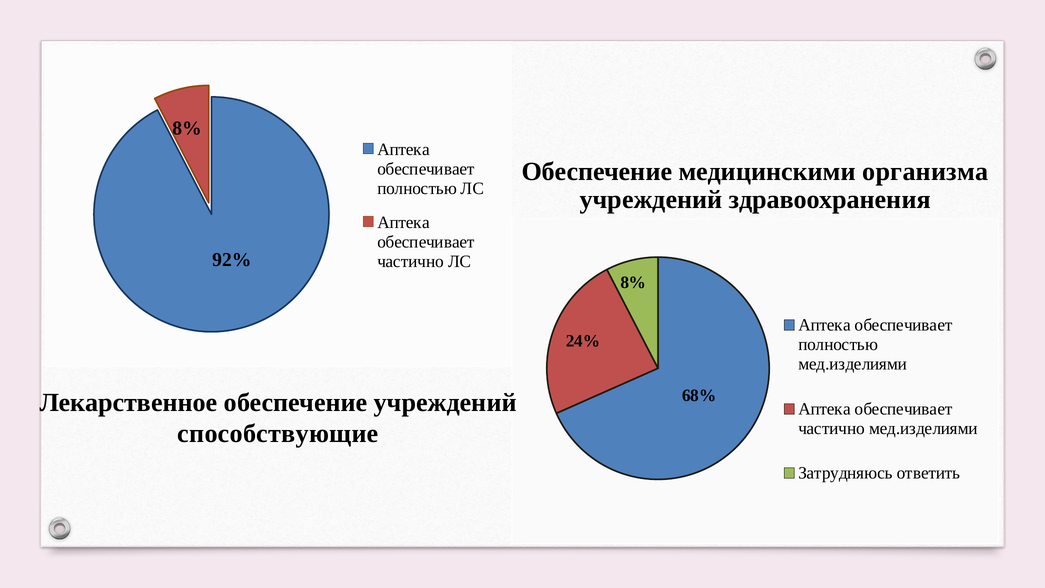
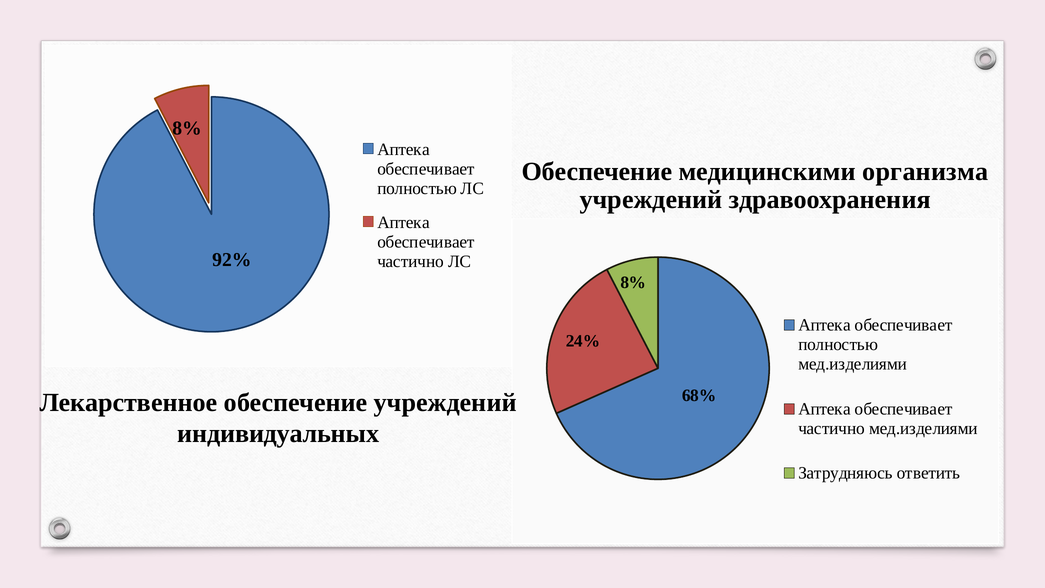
способствующие: способствующие -> индивидуальных
